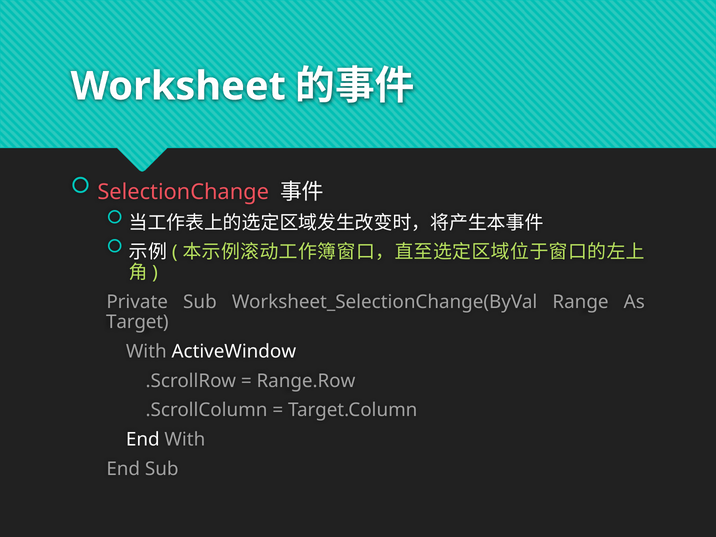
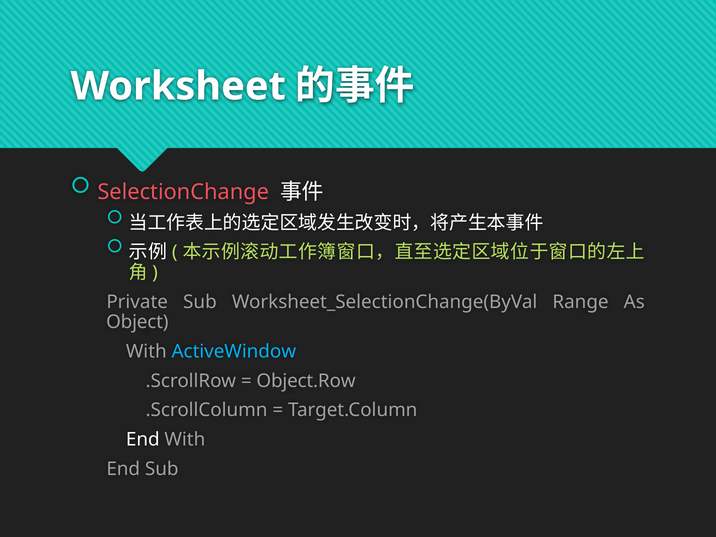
Target: Target -> Object
ActiveWindow colour: white -> light blue
Range.Row: Range.Row -> Object.Row
